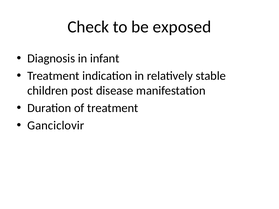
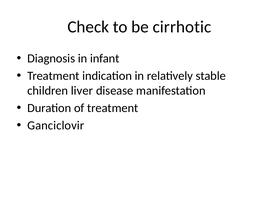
exposed: exposed -> cirrhotic
post: post -> liver
